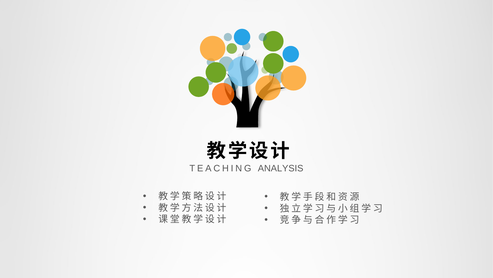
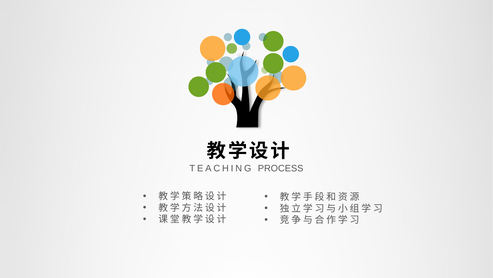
ANALYSIS: ANALYSIS -> PROCESS
